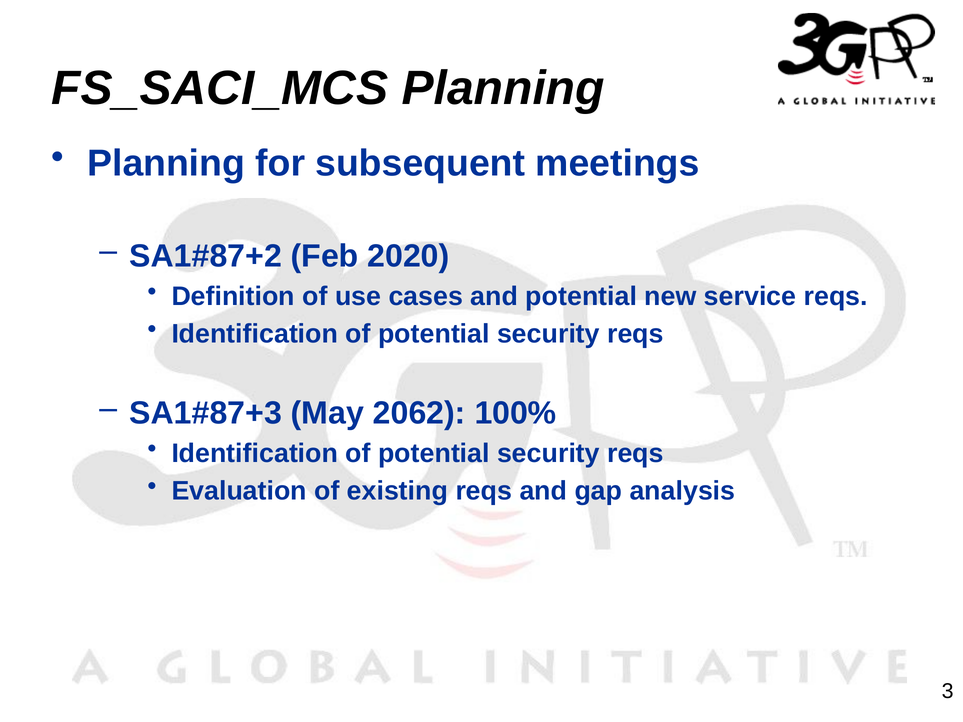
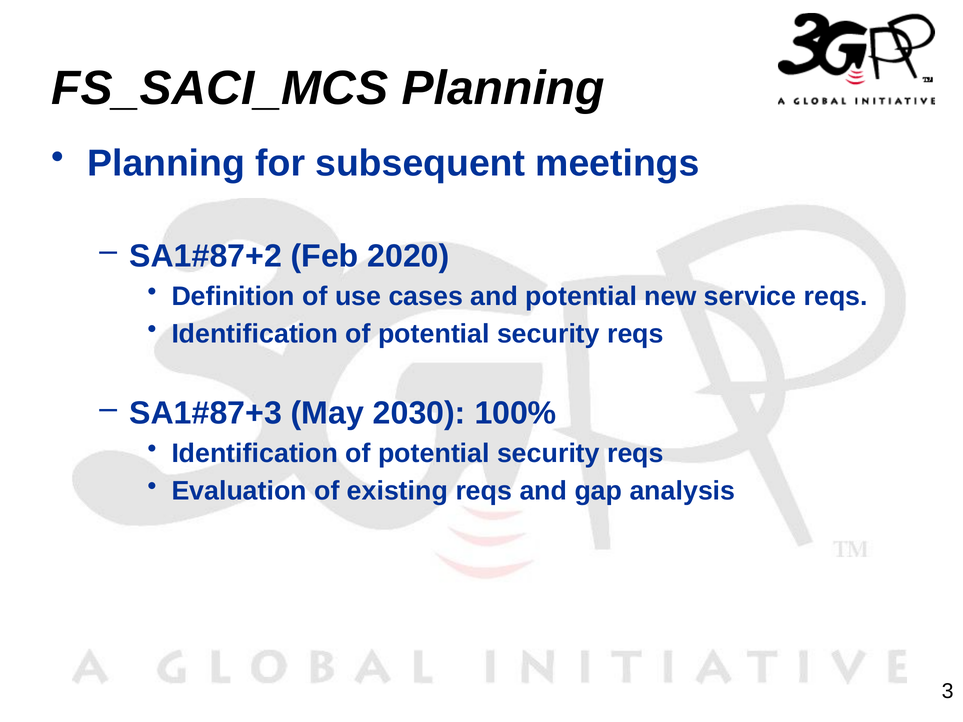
2062: 2062 -> 2030
